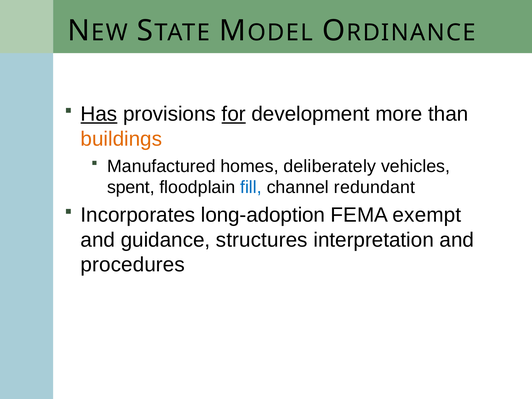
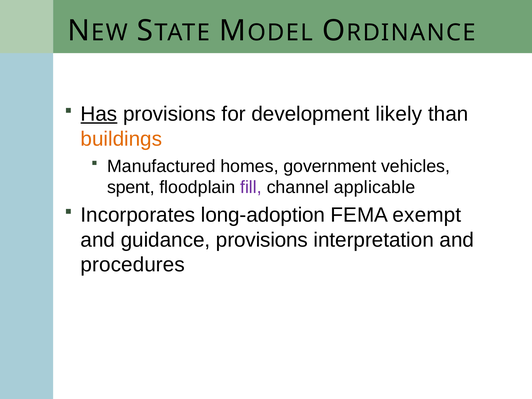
for underline: present -> none
more: more -> likely
deliberately: deliberately -> government
fill colour: blue -> purple
redundant: redundant -> applicable
guidance structures: structures -> provisions
